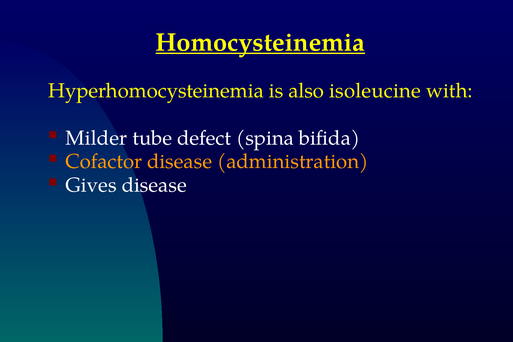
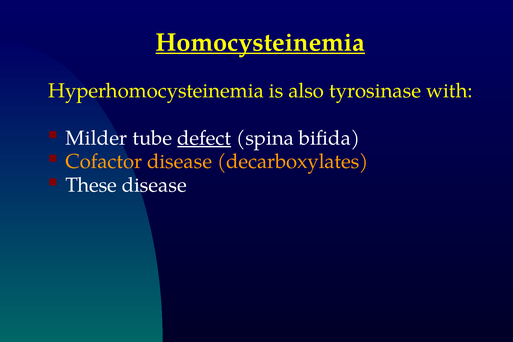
isoleucine: isoleucine -> tyrosinase
defect underline: none -> present
administration: administration -> decarboxylates
Gives: Gives -> These
